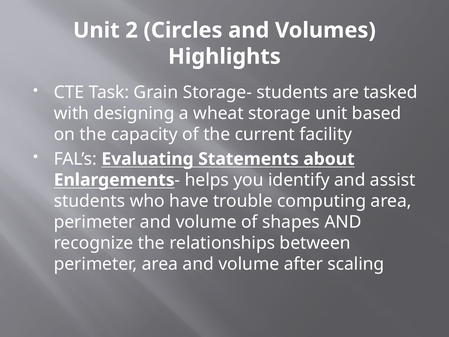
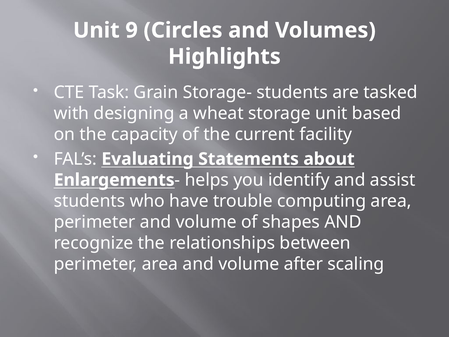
2: 2 -> 9
